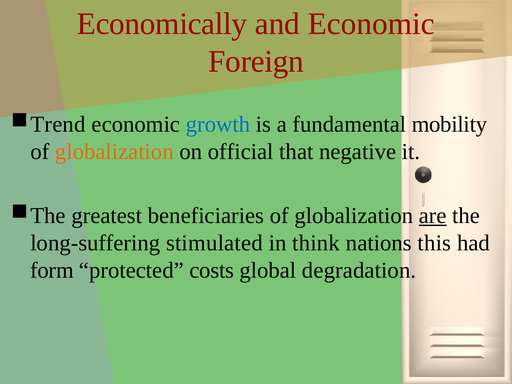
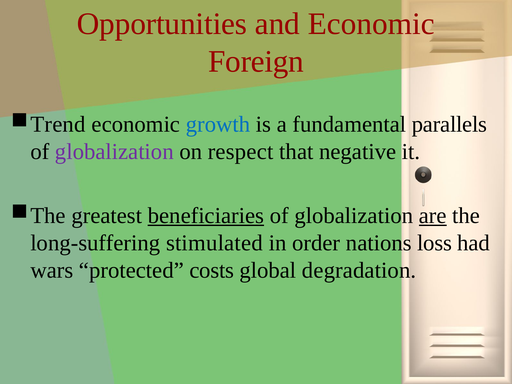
Economically: Economically -> Opportunities
mobility: mobility -> parallels
globalization at (114, 152) colour: orange -> purple
official: official -> respect
beneficiaries underline: none -> present
think: think -> order
this: this -> loss
form: form -> wars
